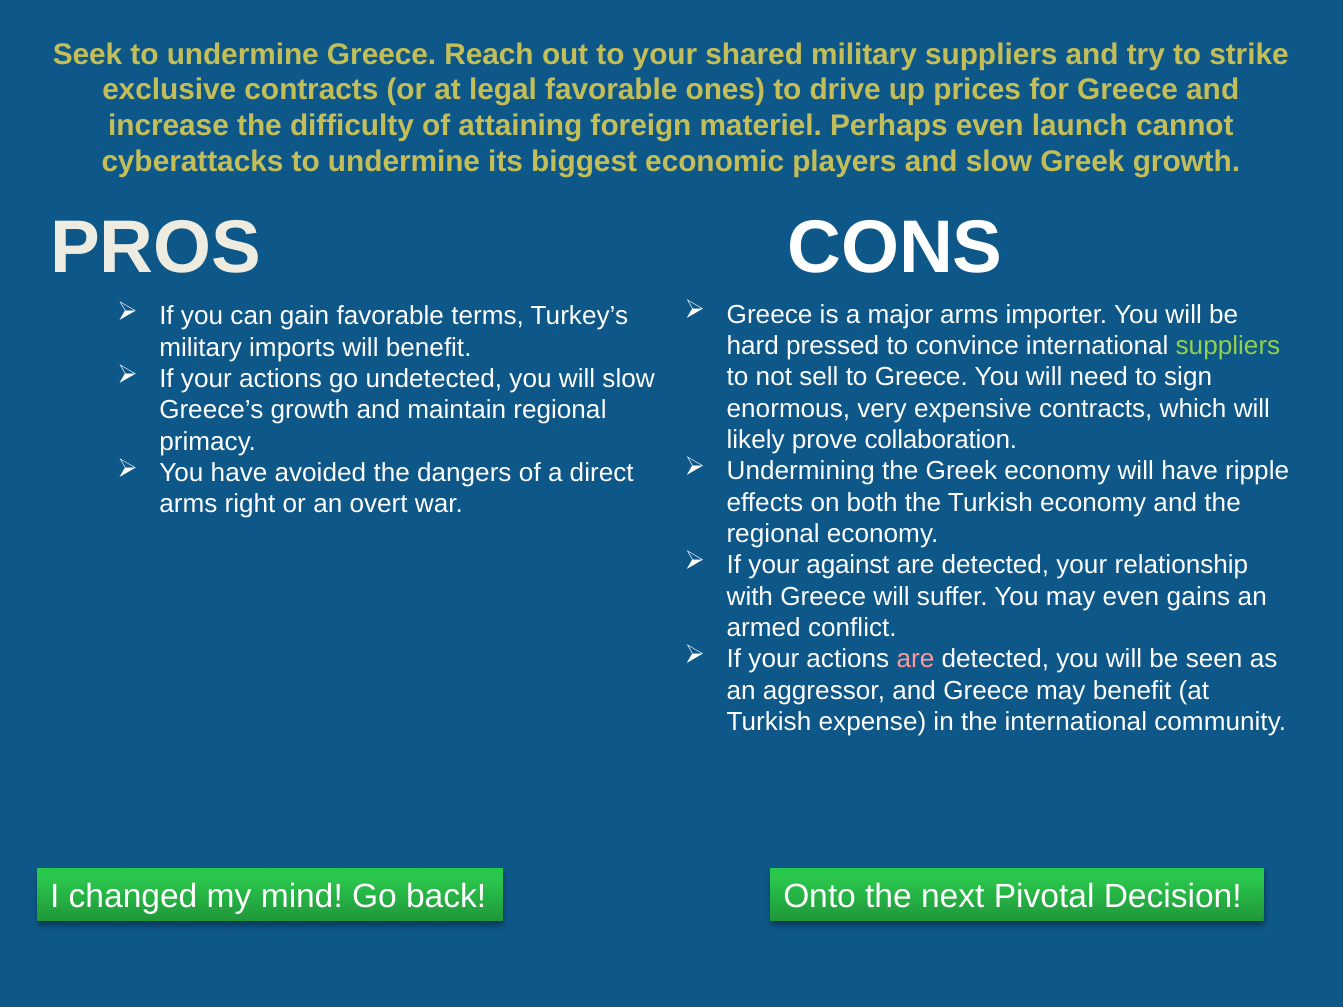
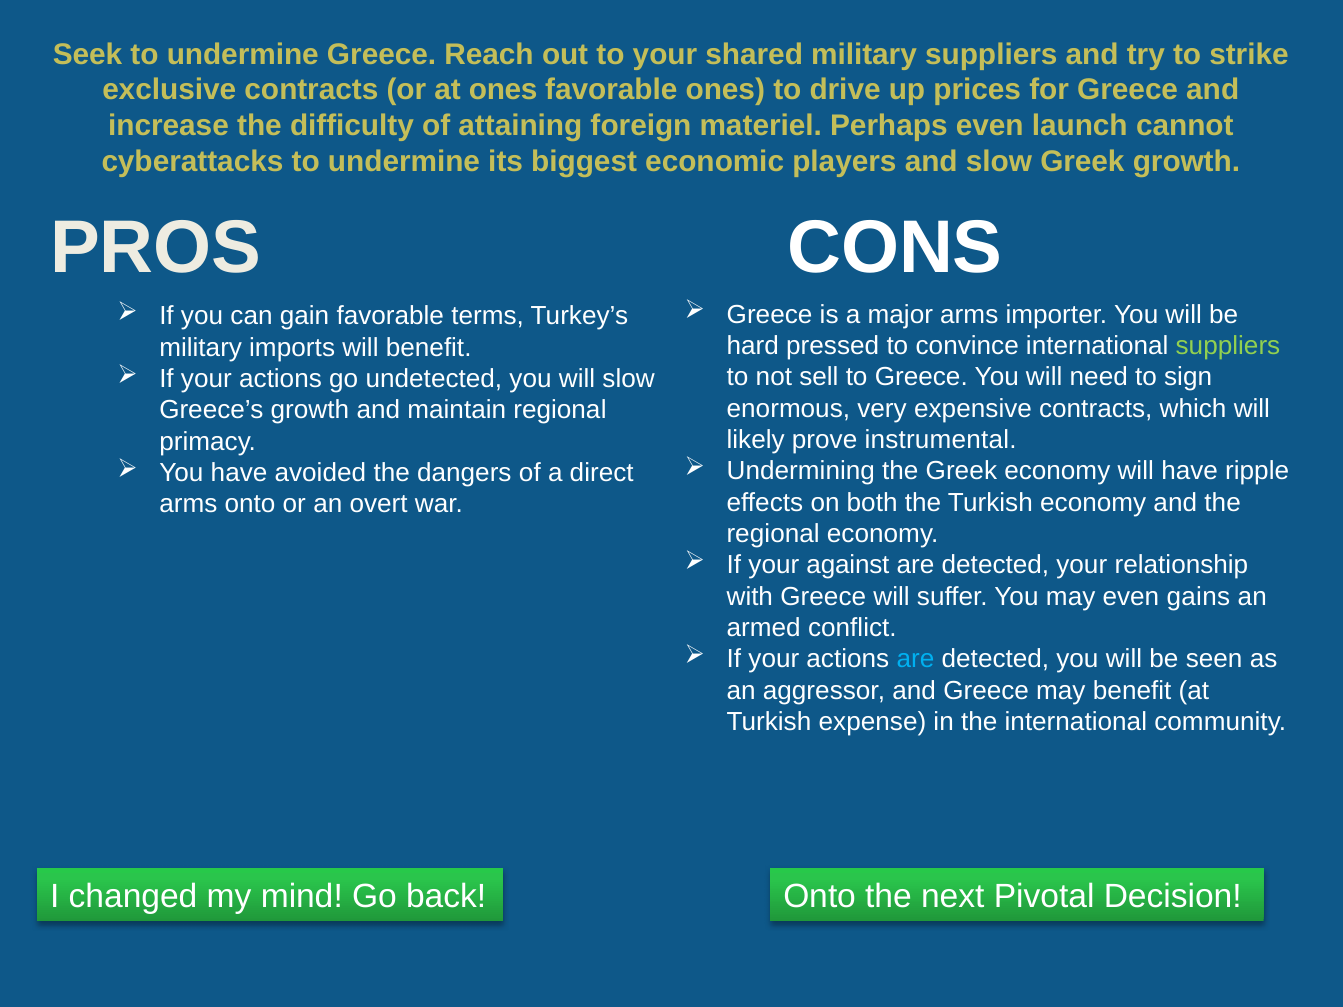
at legal: legal -> ones
collaboration: collaboration -> instrumental
arms right: right -> onto
are at (915, 659) colour: pink -> light blue
